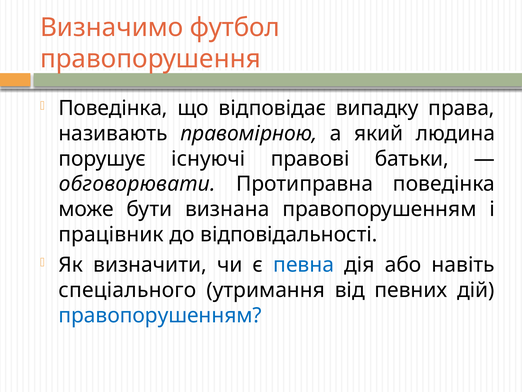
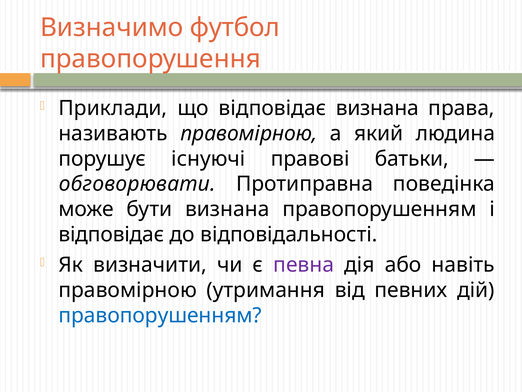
Поведінка at (113, 108): Поведінка -> Приклади
відповідає випадку: випадку -> визнана
працівник at (111, 234): працівник -> відповідає
певна colour: blue -> purple
спеціального at (128, 290): спеціального -> правомірною
